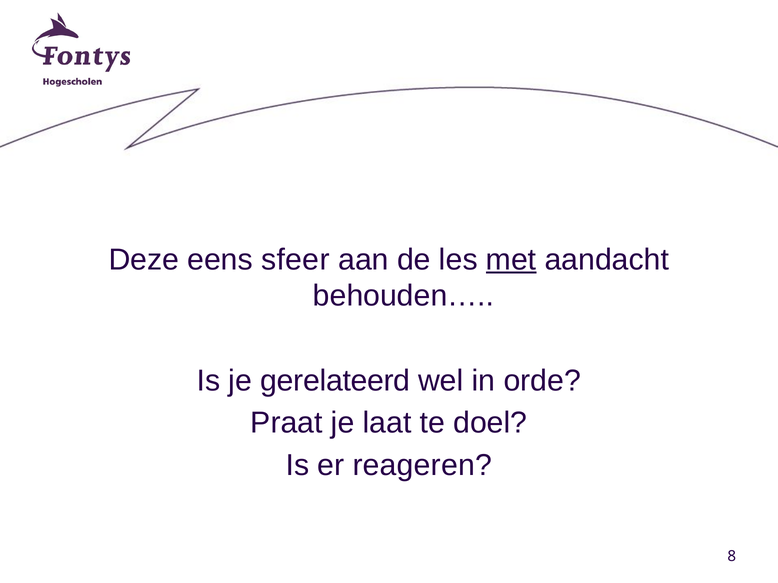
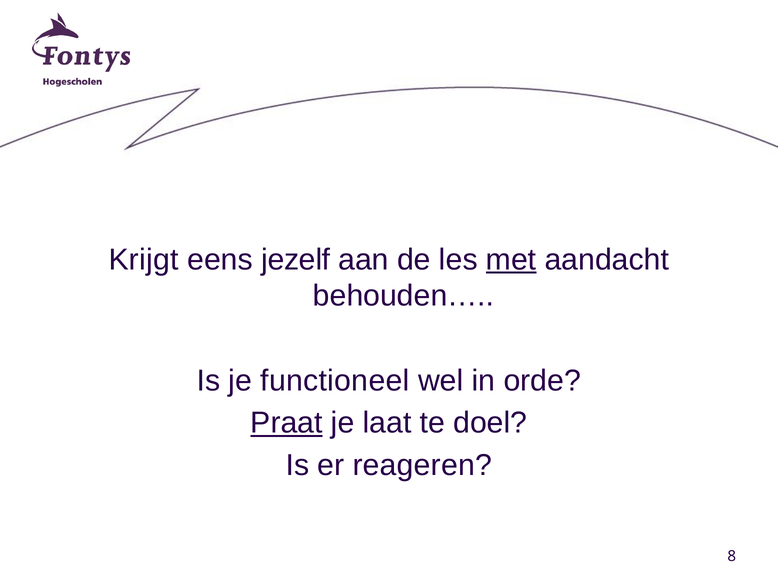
Deze: Deze -> Krijgt
sfeer: sfeer -> jezelf
gerelateerd: gerelateerd -> functioneel
Praat underline: none -> present
